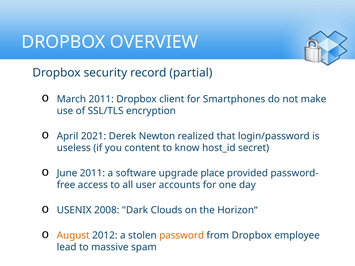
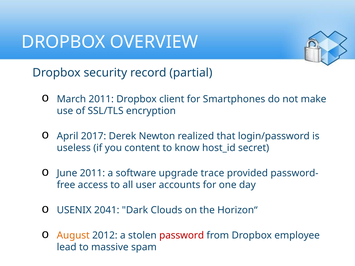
2021: 2021 -> 2017
place: place -> trace
2008: 2008 -> 2041
password colour: orange -> red
